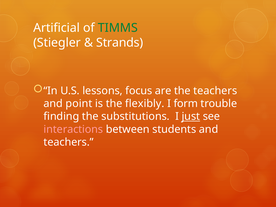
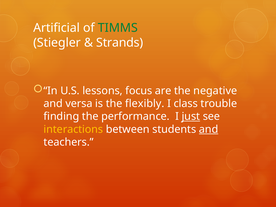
the teachers: teachers -> negative
point: point -> versa
form: form -> class
substitutions: substitutions -> performance
interactions colour: pink -> yellow
and at (209, 129) underline: none -> present
